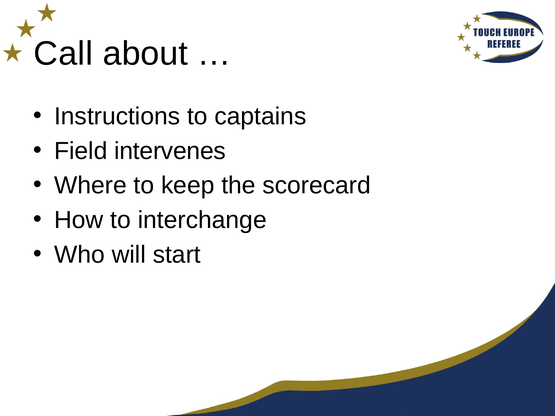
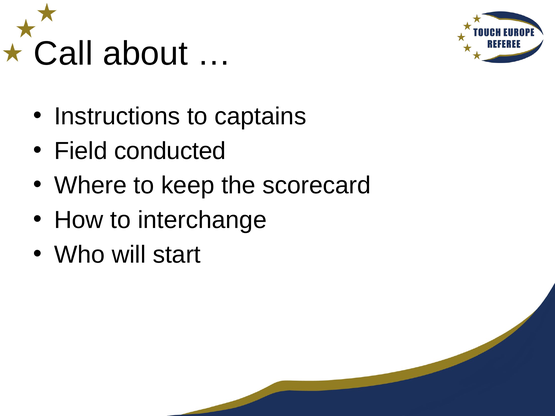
intervenes: intervenes -> conducted
